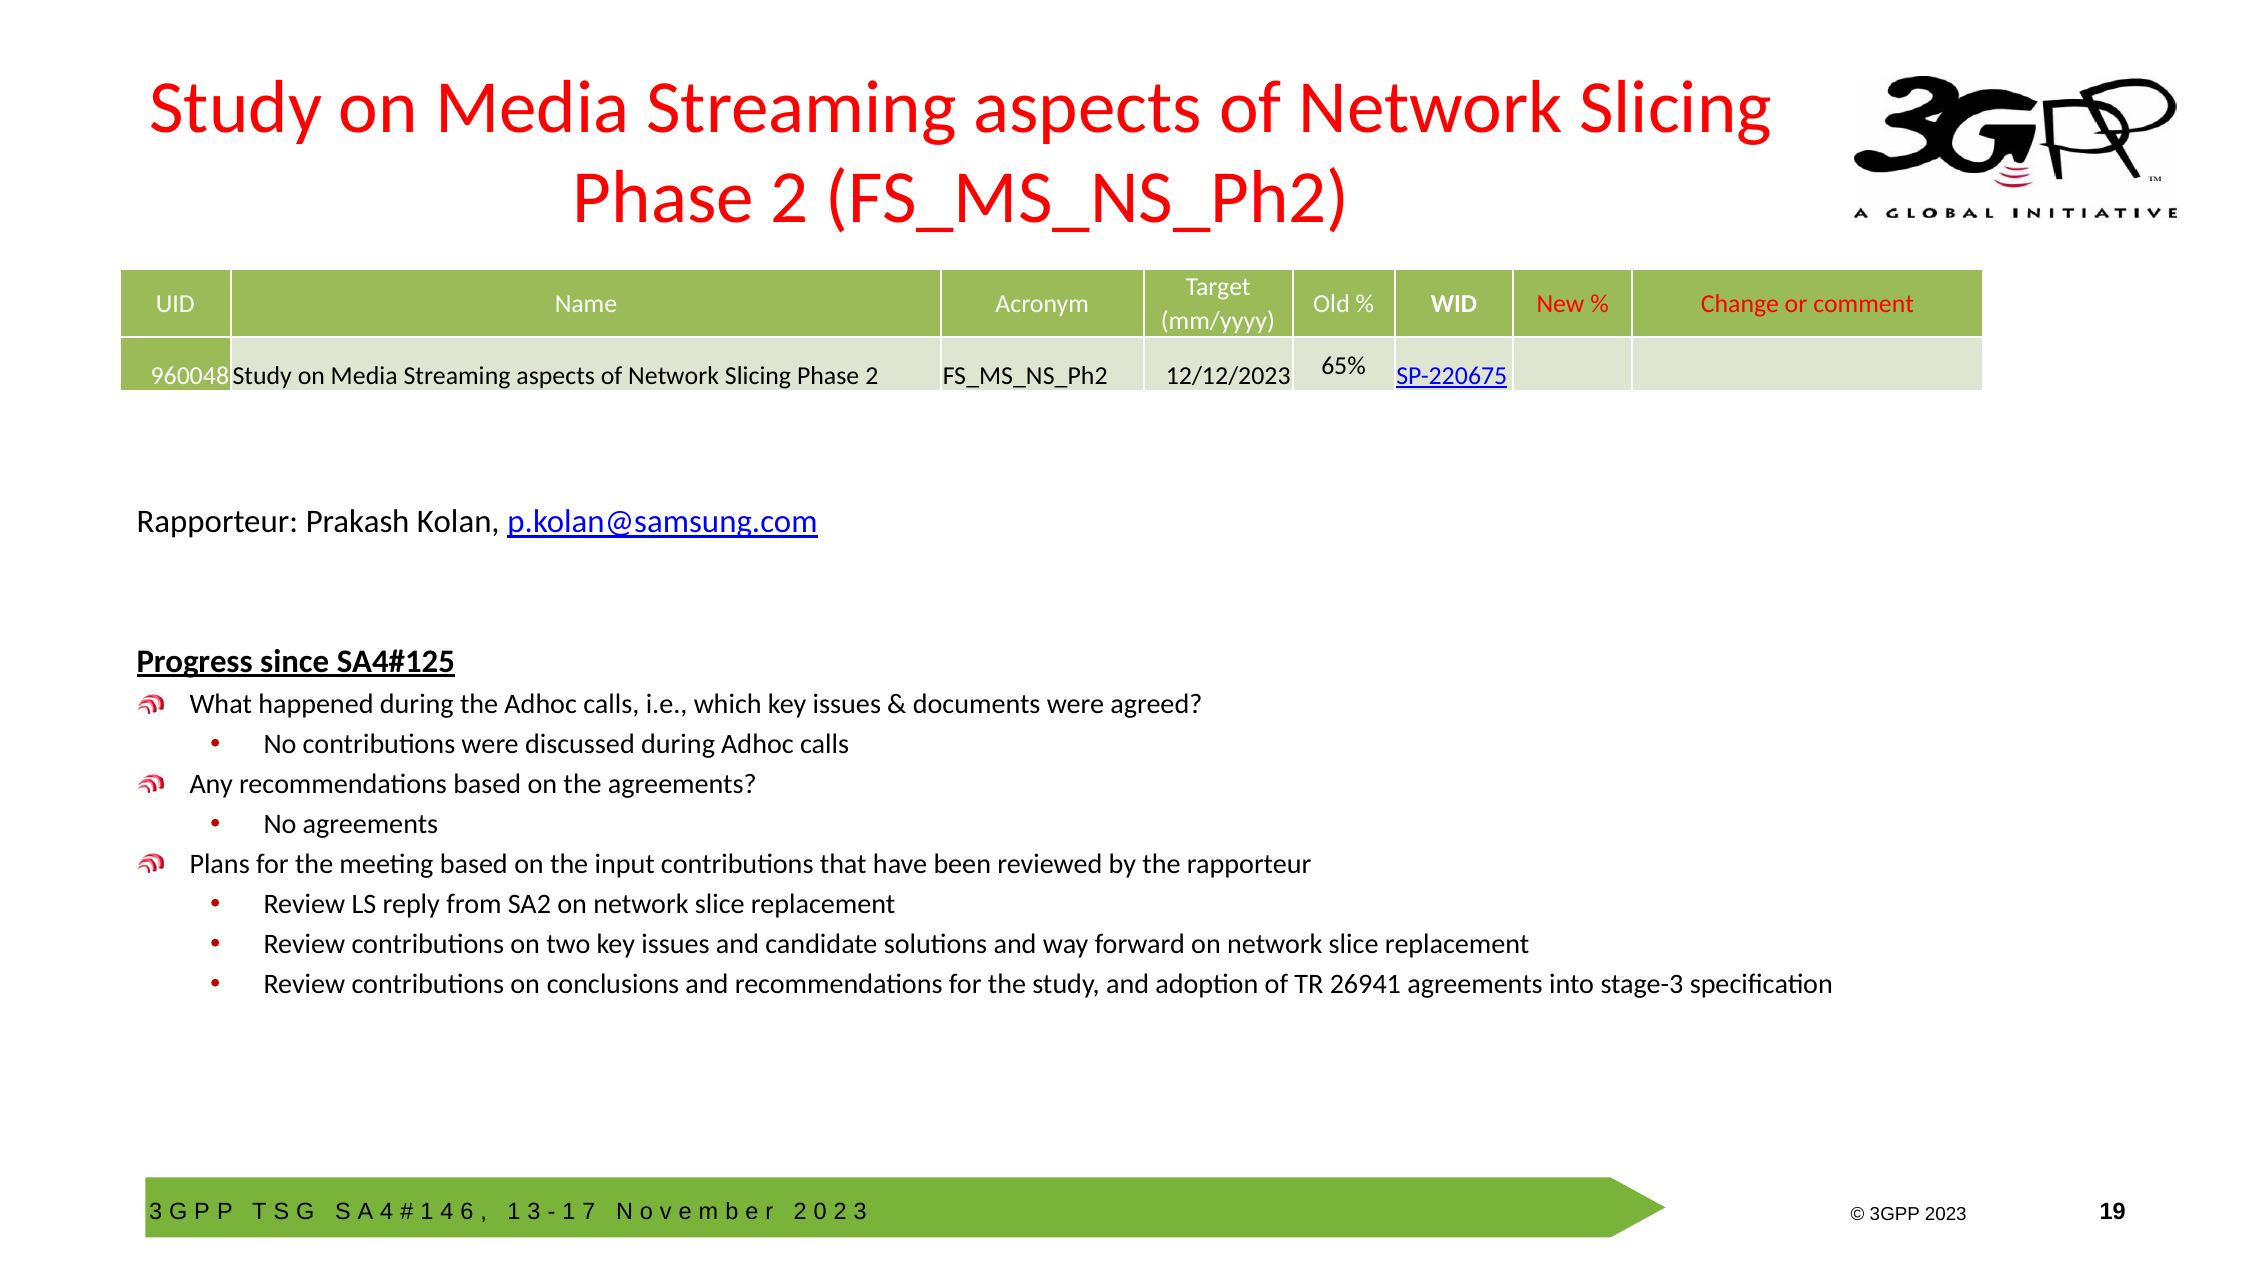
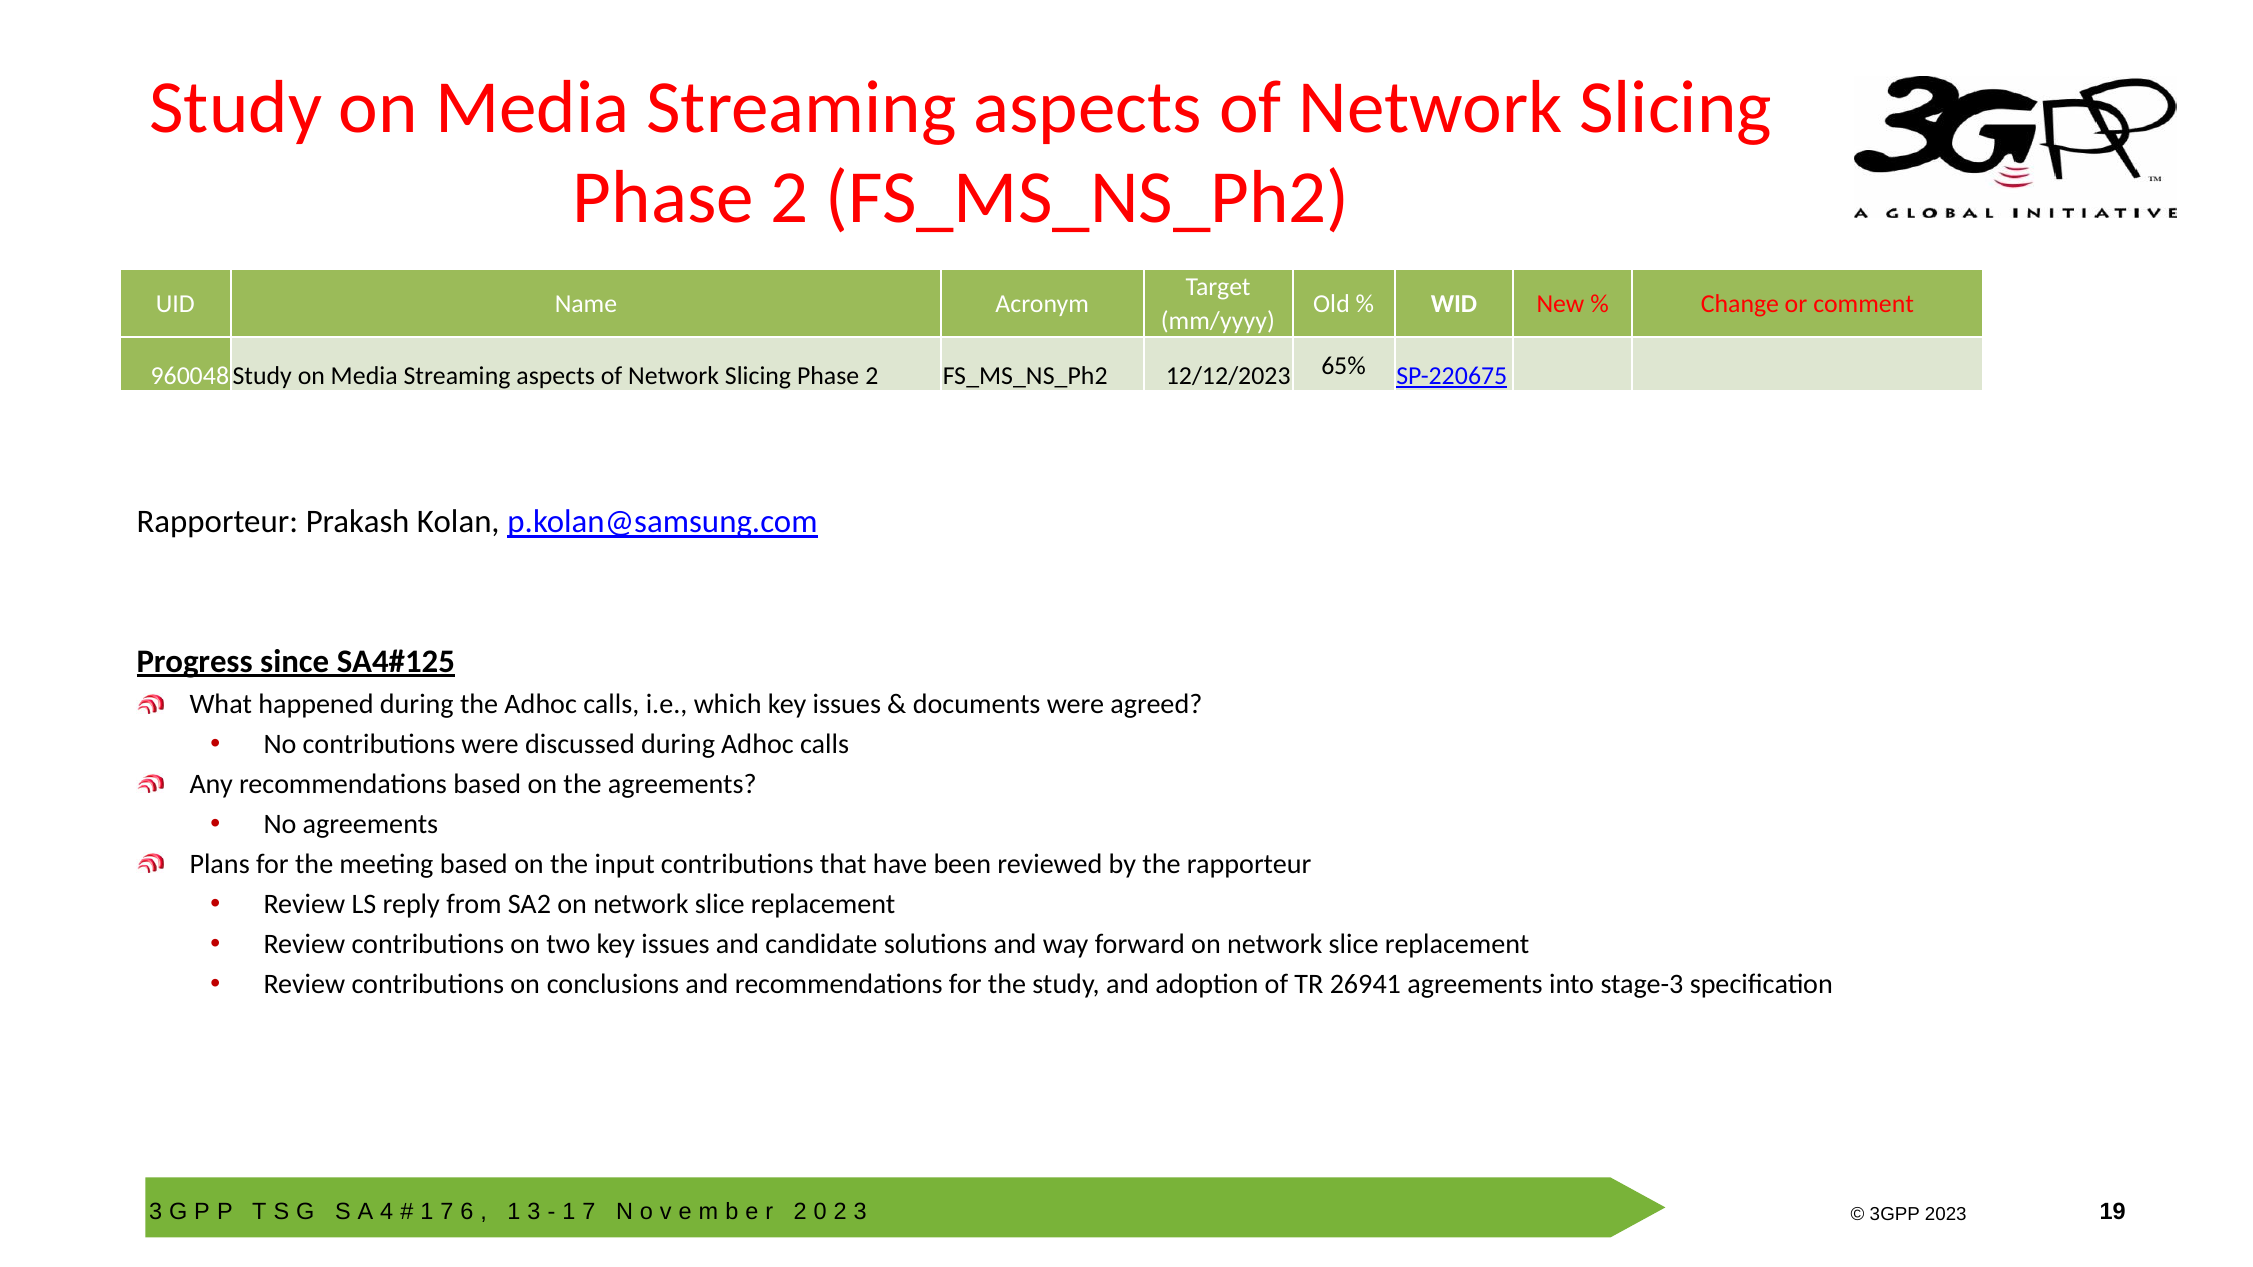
4 at (447, 1212): 4 -> 7
